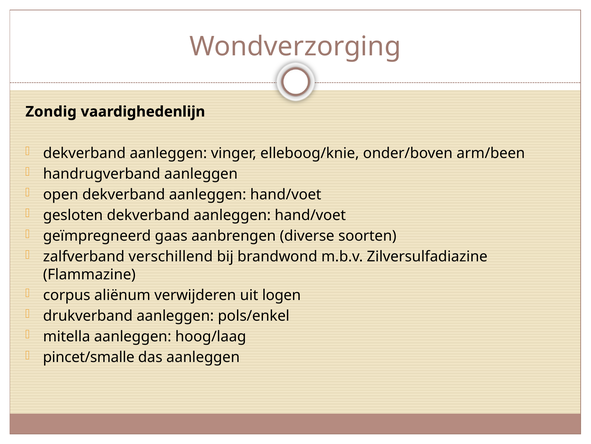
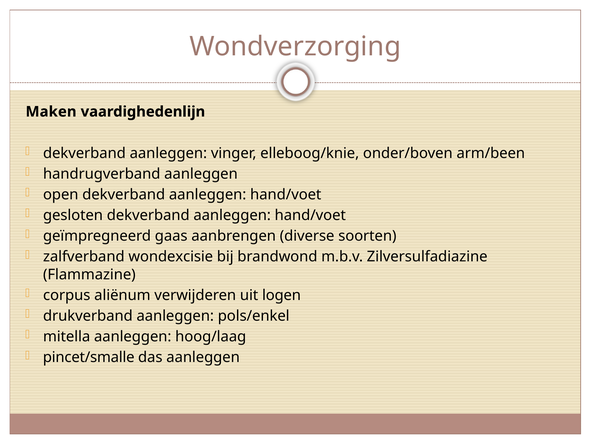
Zondig: Zondig -> Maken
verschillend: verschillend -> wondexcisie
